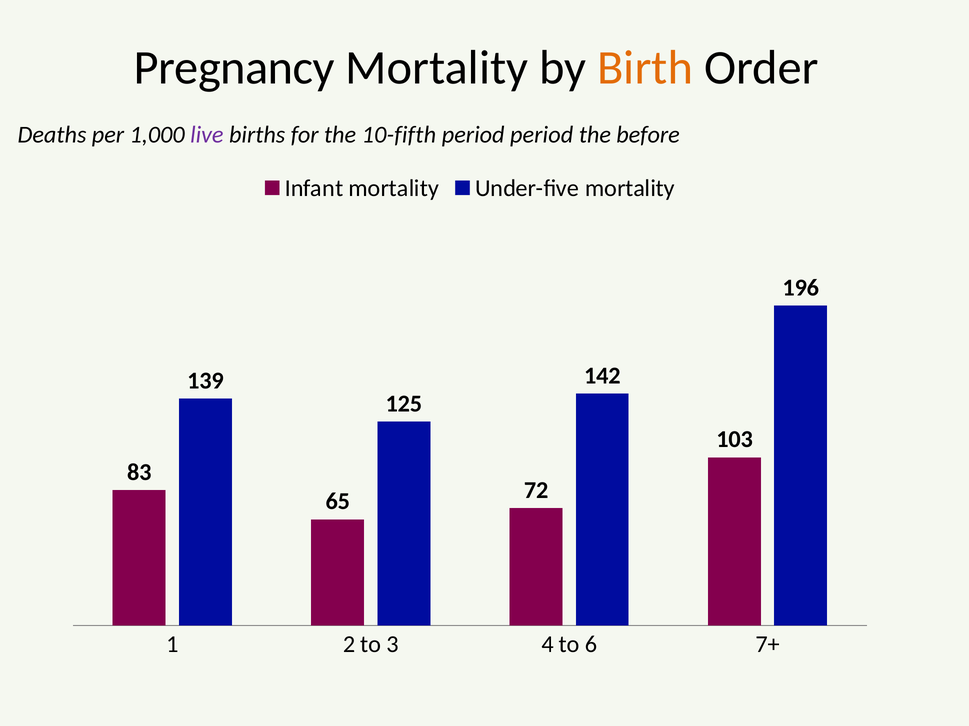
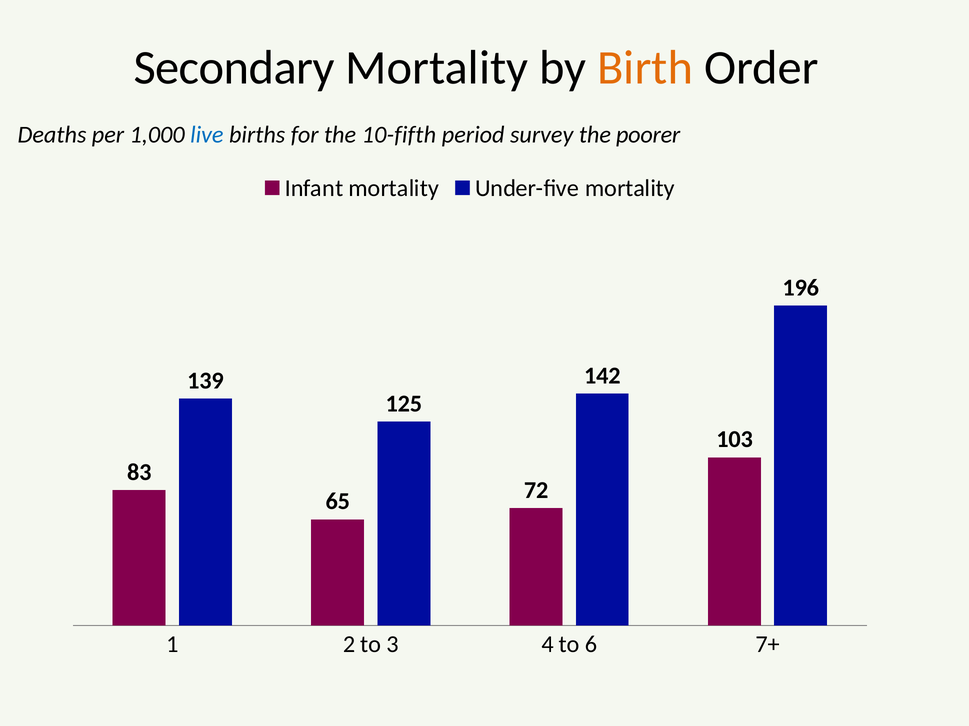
Pregnancy: Pregnancy -> Secondary
live colour: purple -> blue
period period: period -> survey
before: before -> poorer
